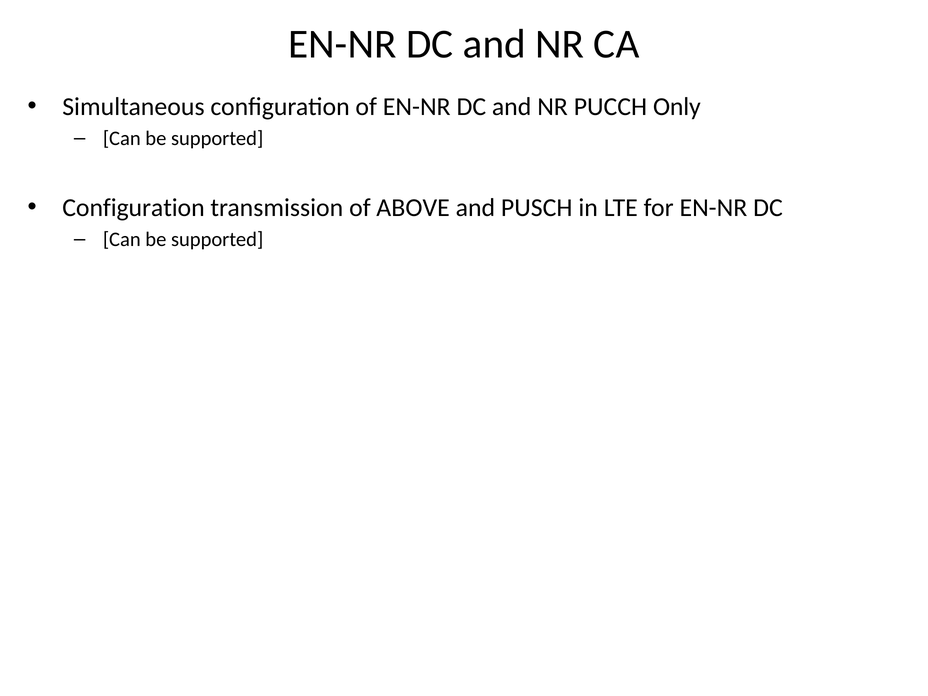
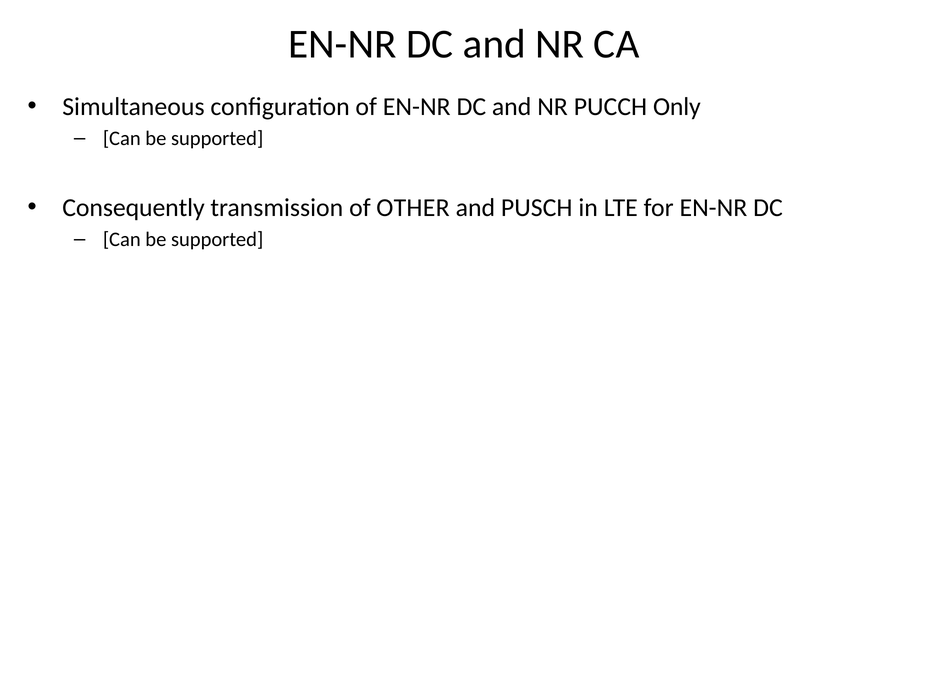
Configuration at (133, 208): Configuration -> Consequently
ABOVE: ABOVE -> OTHER
